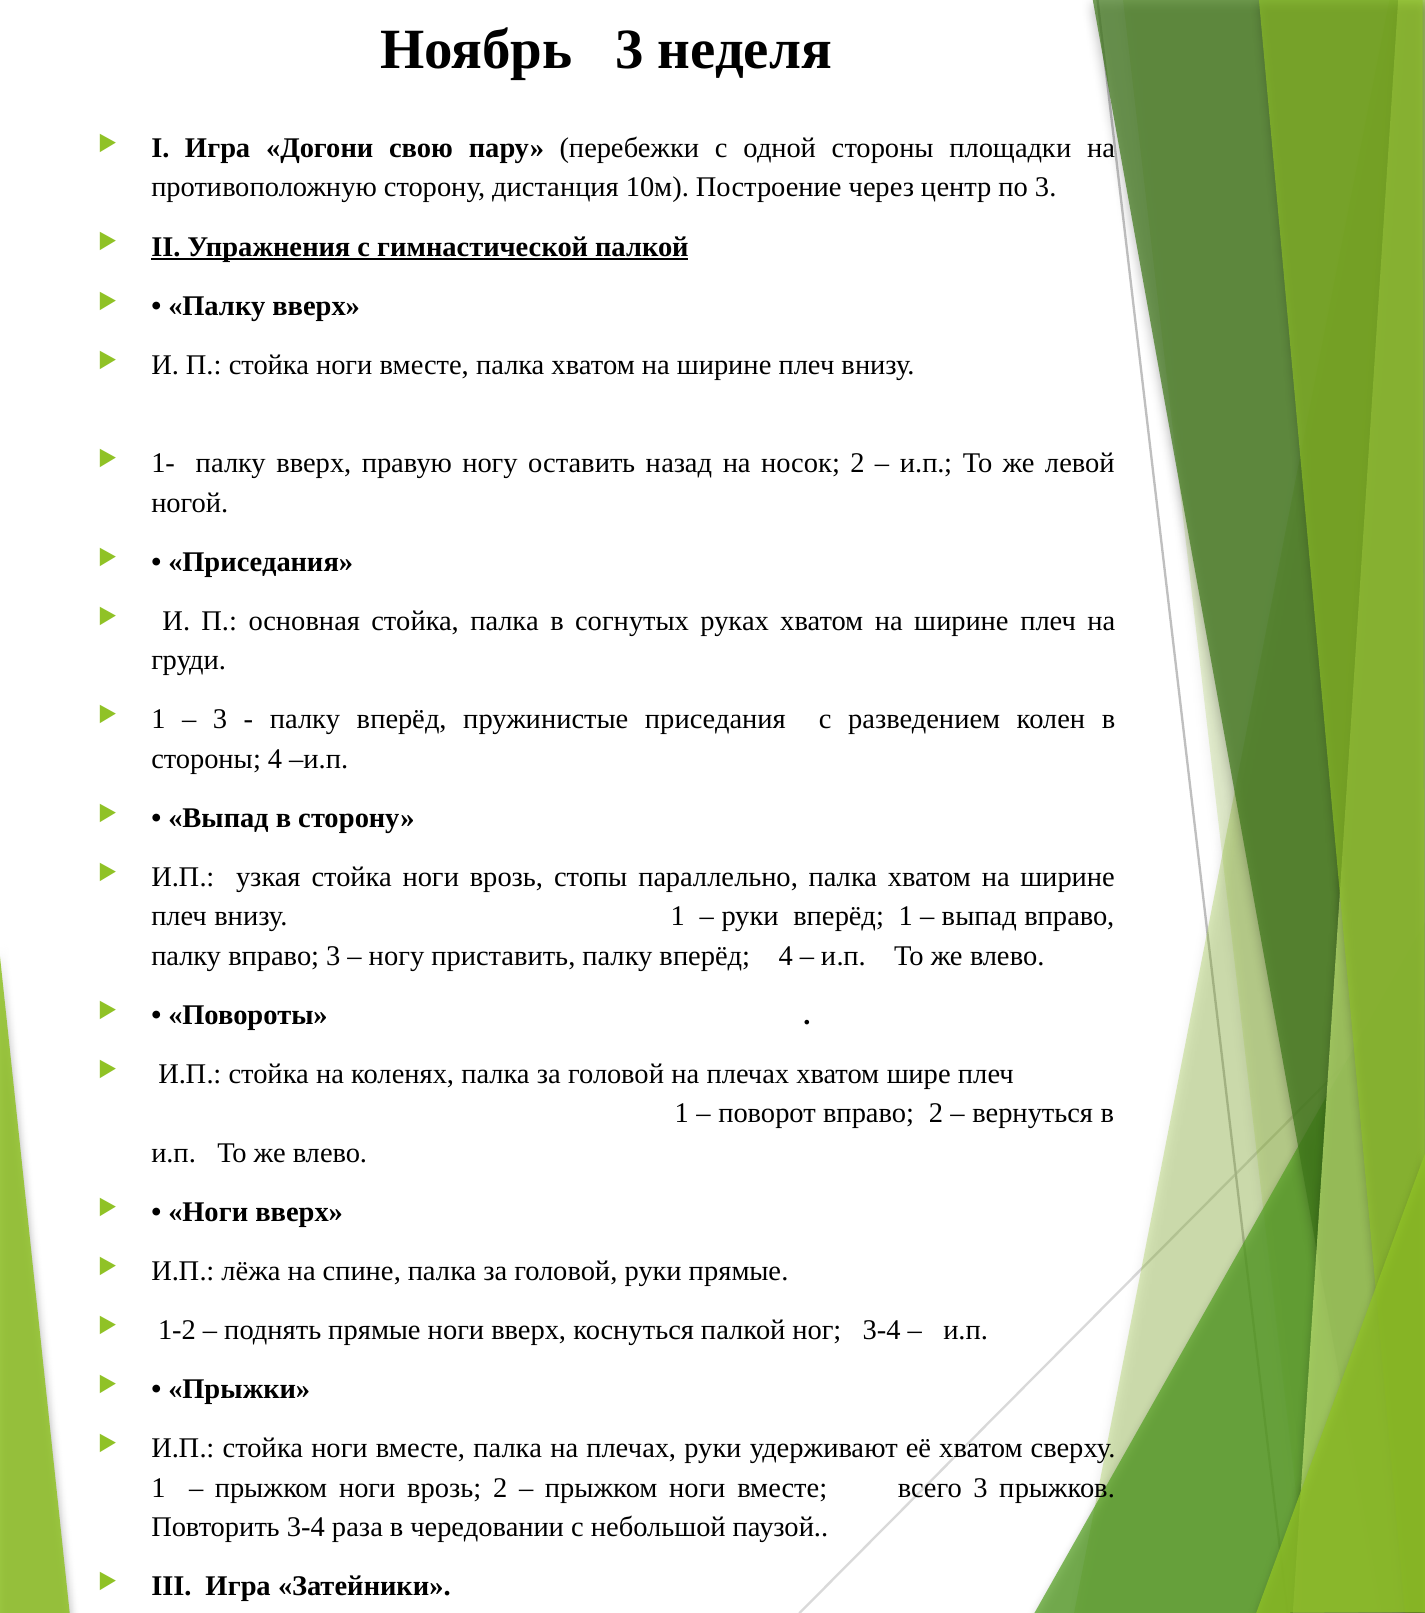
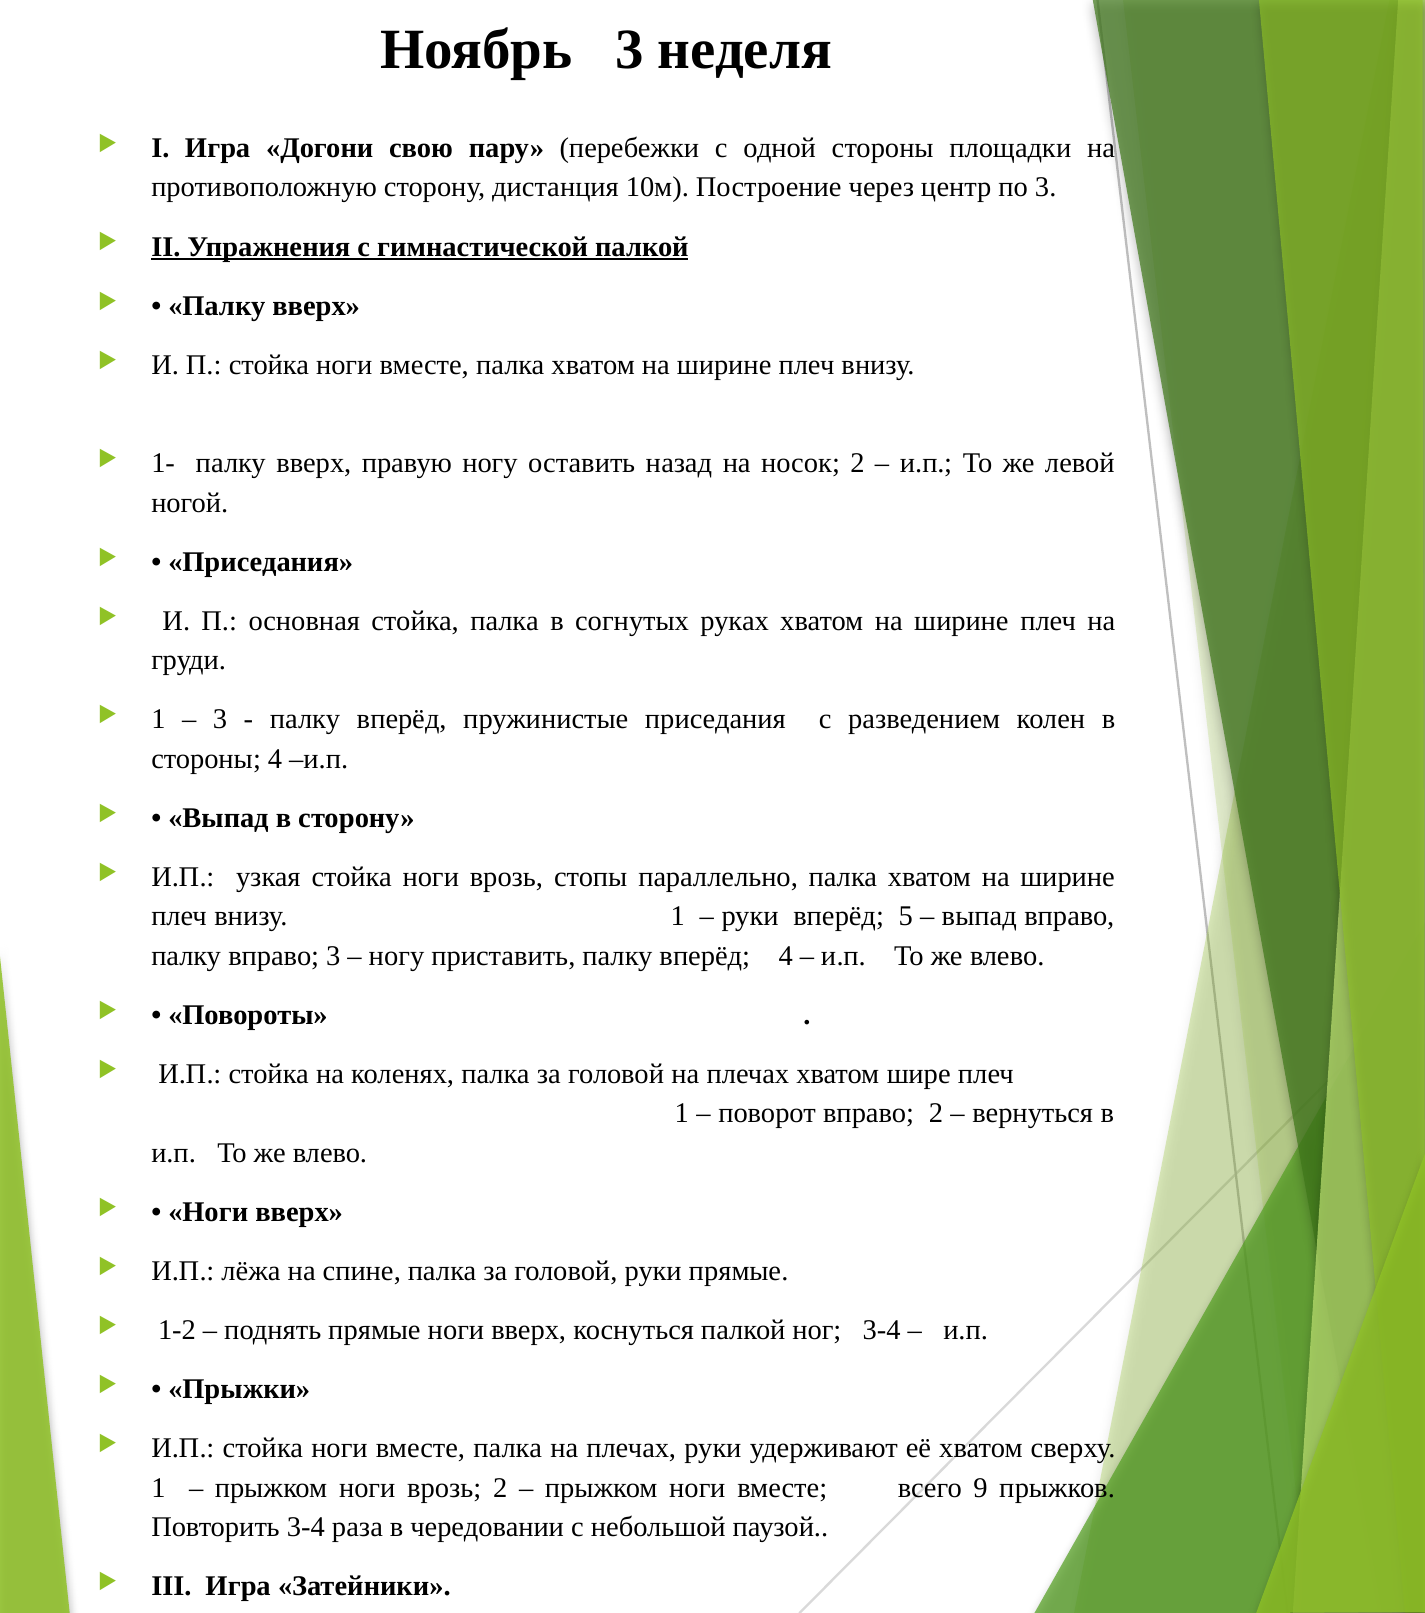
вперёд 1: 1 -> 5
всего 3: 3 -> 9
